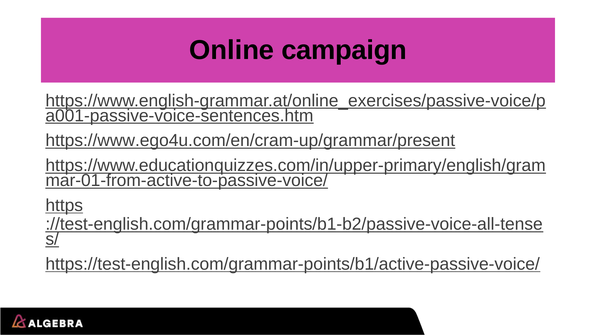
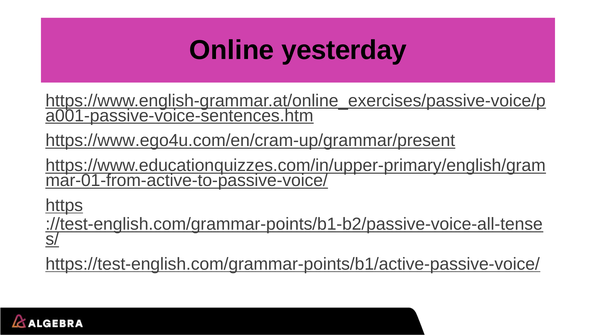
campaign: campaign -> yesterday
